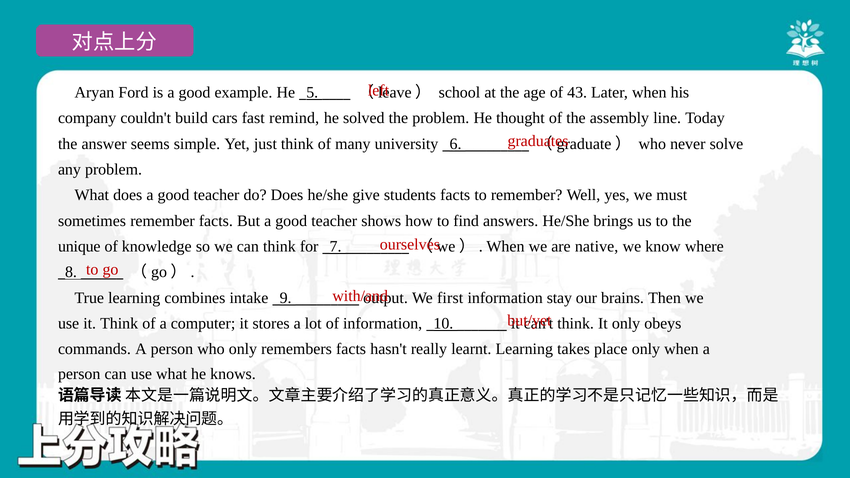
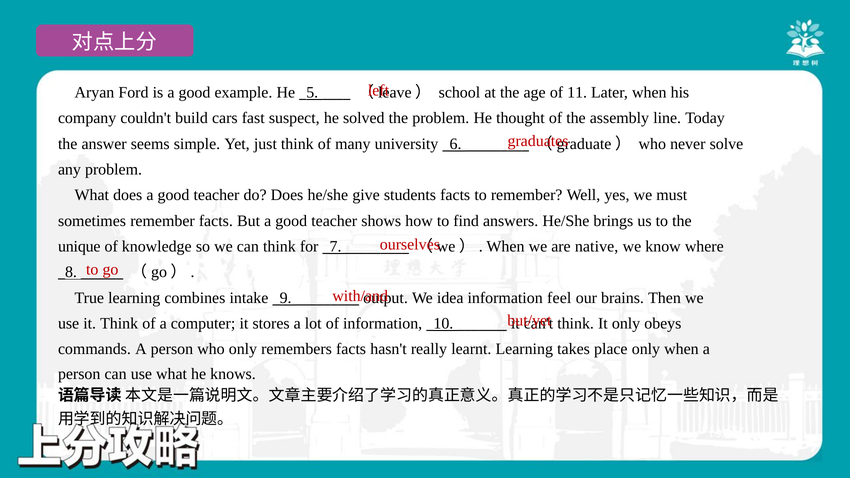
43: 43 -> 11
remind: remind -> suspect
first: first -> idea
stay: stay -> feel
